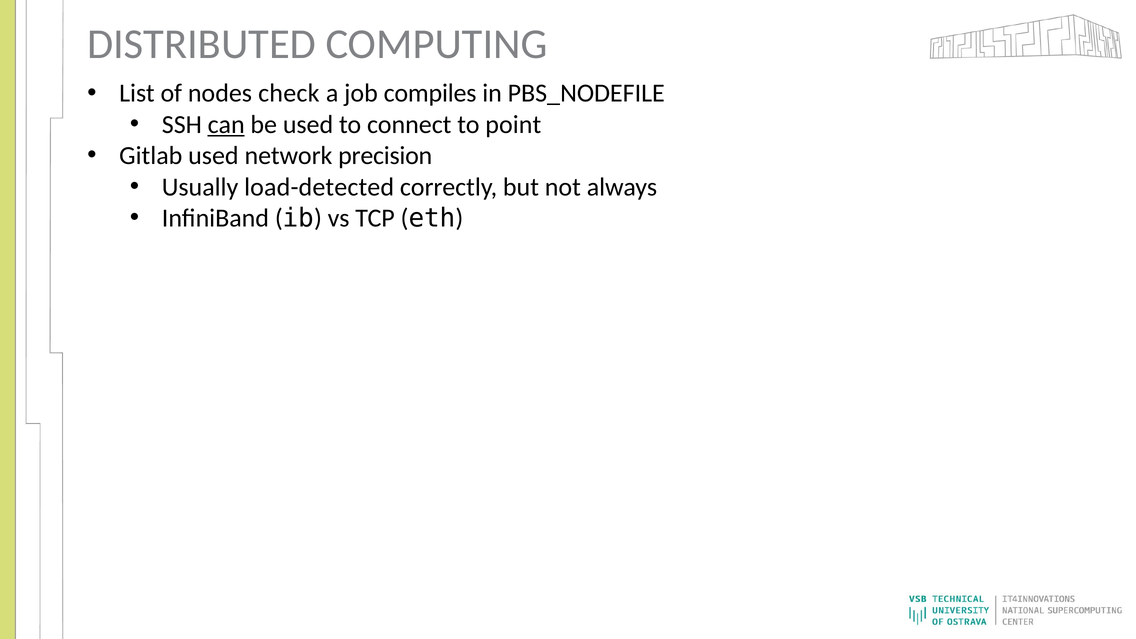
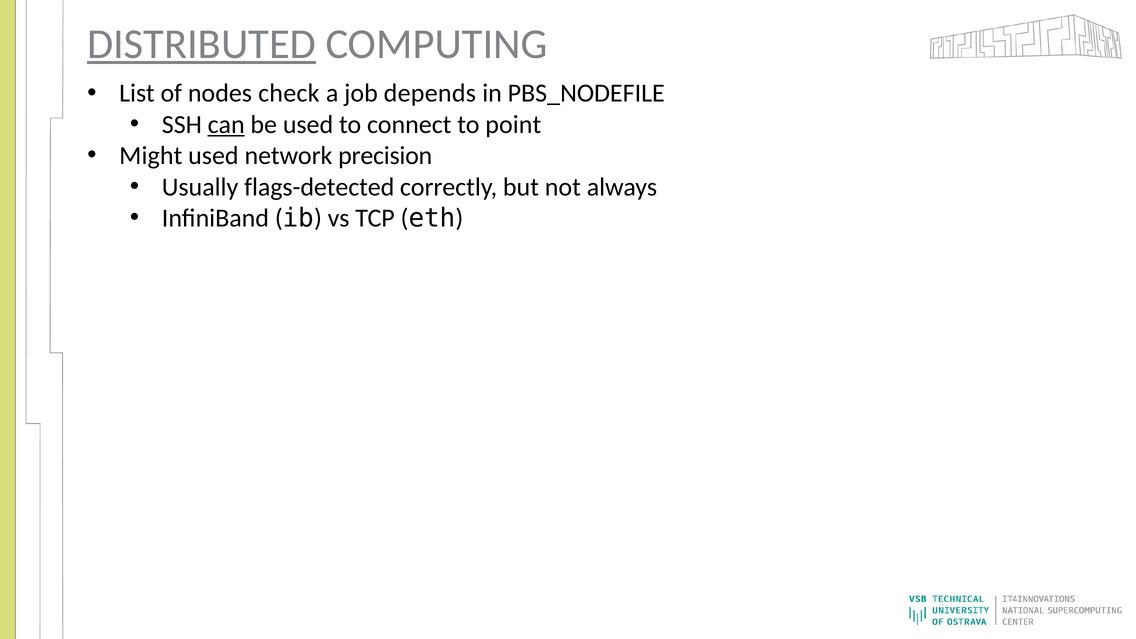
DISTRIBUTED underline: none -> present
compiles: compiles -> depends
Gitlab: Gitlab -> Might
load-detected: load-detected -> flags-detected
